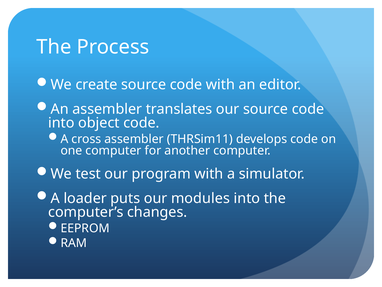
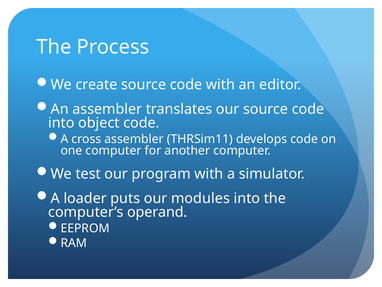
changes: changes -> operand
